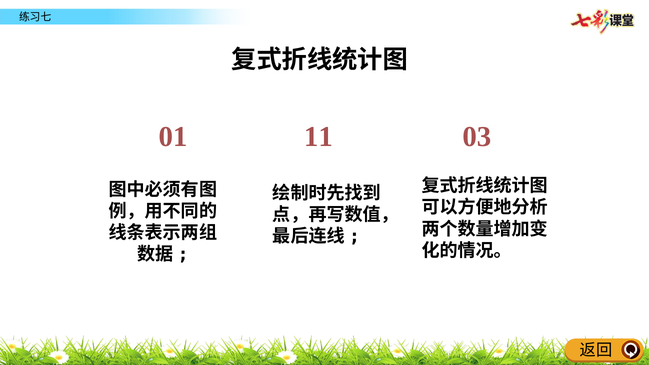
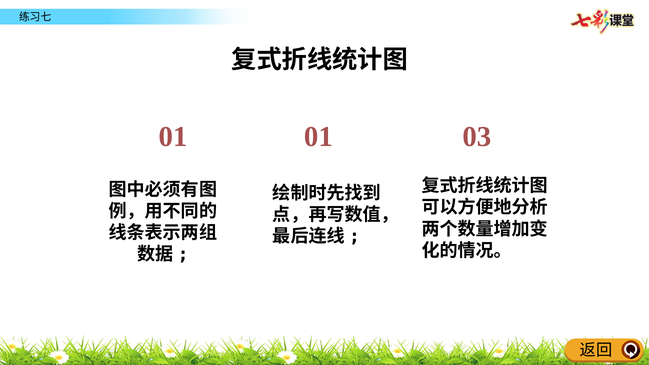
01 11: 11 -> 01
